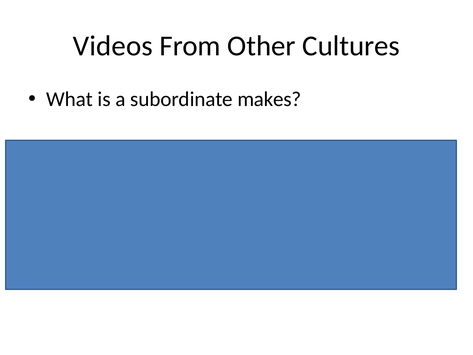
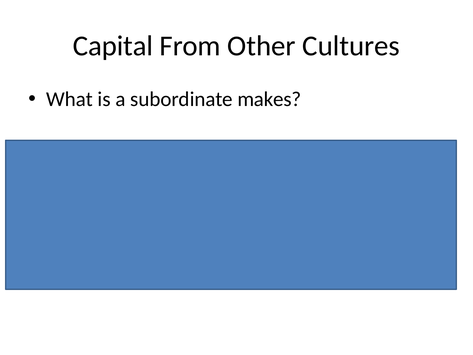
Videos: Videos -> Capital
